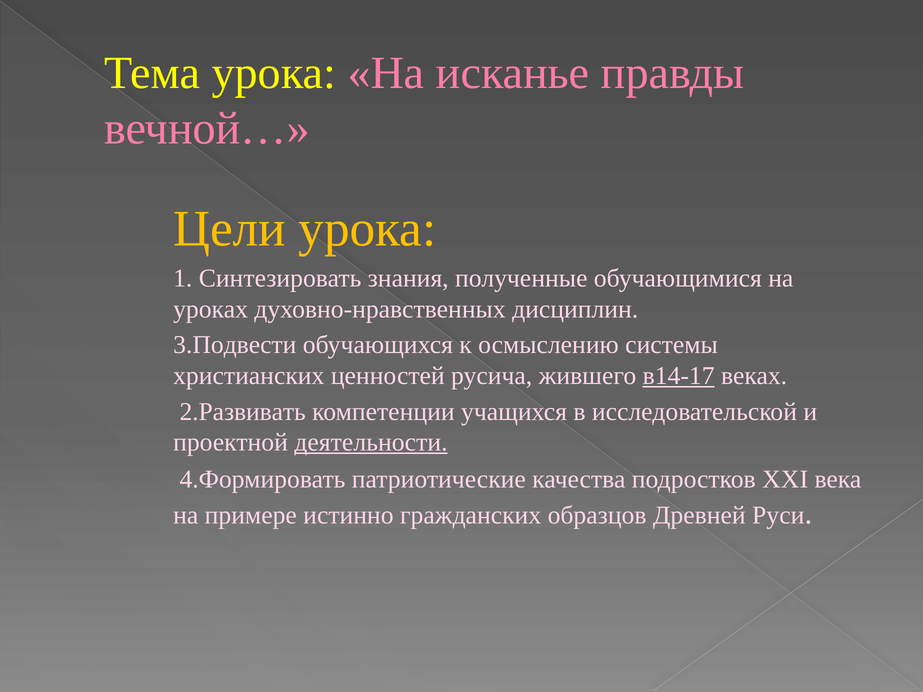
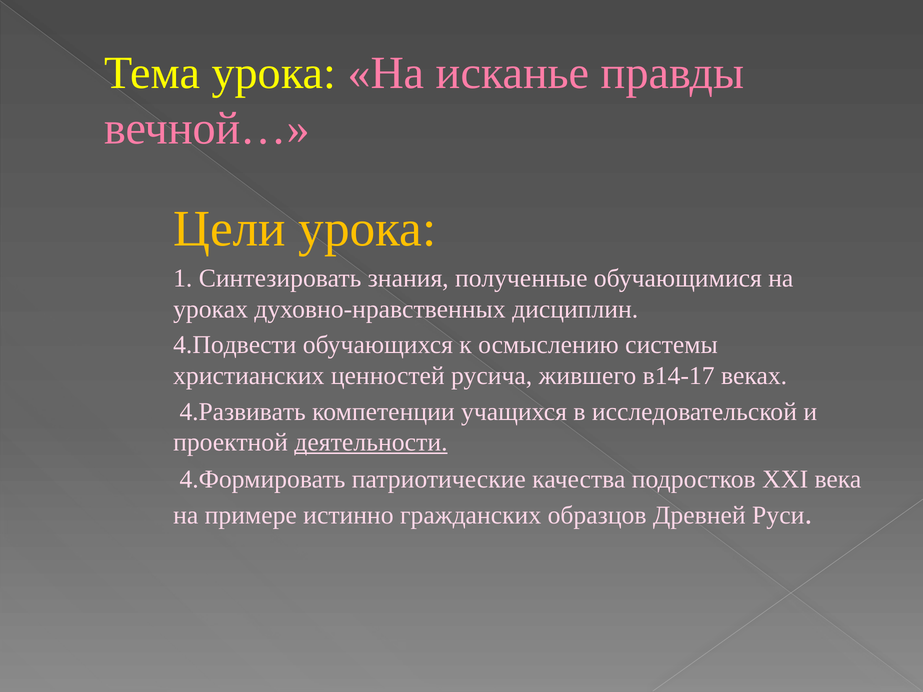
3.Подвести: 3.Подвести -> 4.Подвести
в14-17 underline: present -> none
2.Развивать: 2.Развивать -> 4.Развивать
